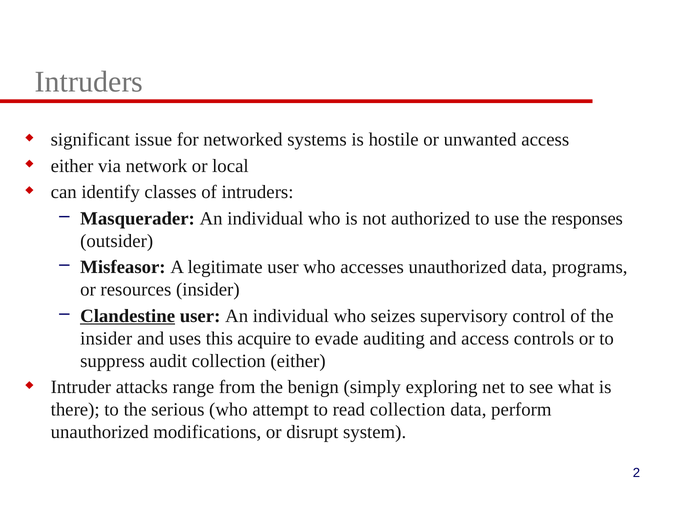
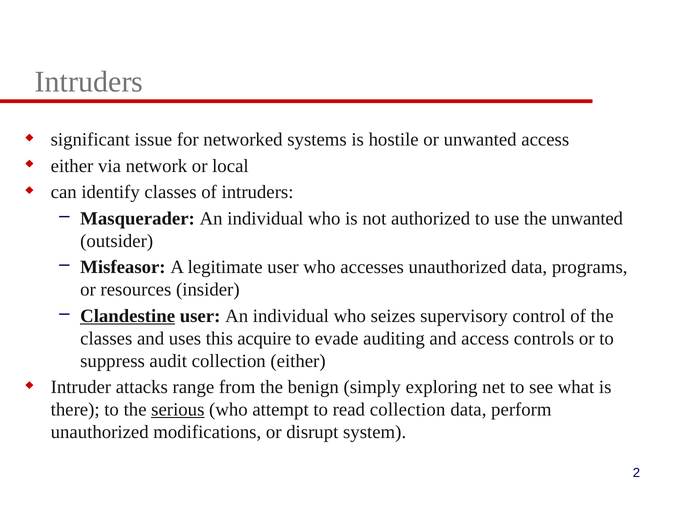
the responses: responses -> unwanted
insider at (106, 339): insider -> classes
serious underline: none -> present
